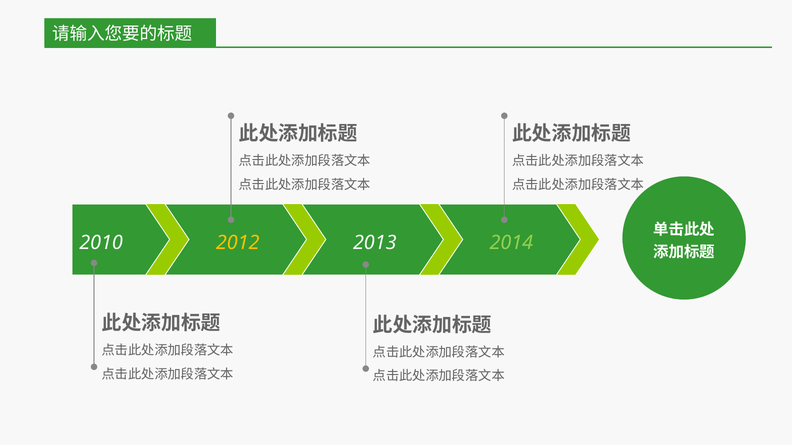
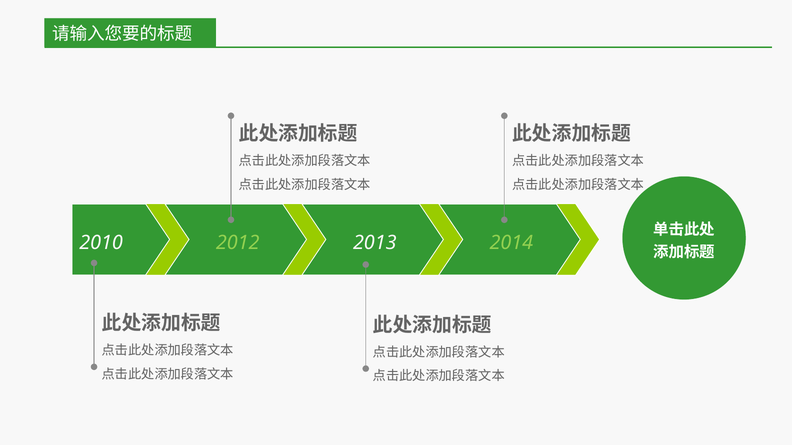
2012 colour: yellow -> light green
